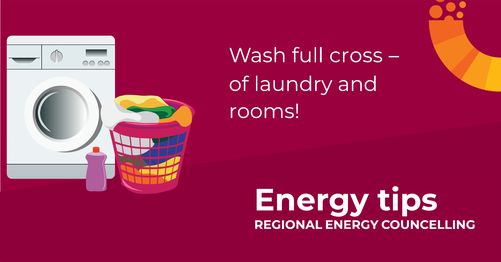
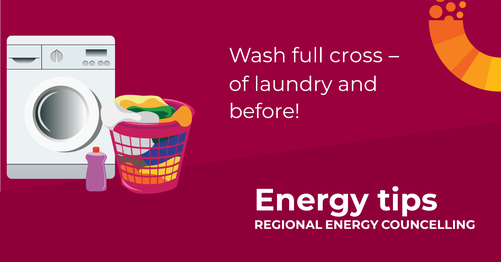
rooms: rooms -> before
